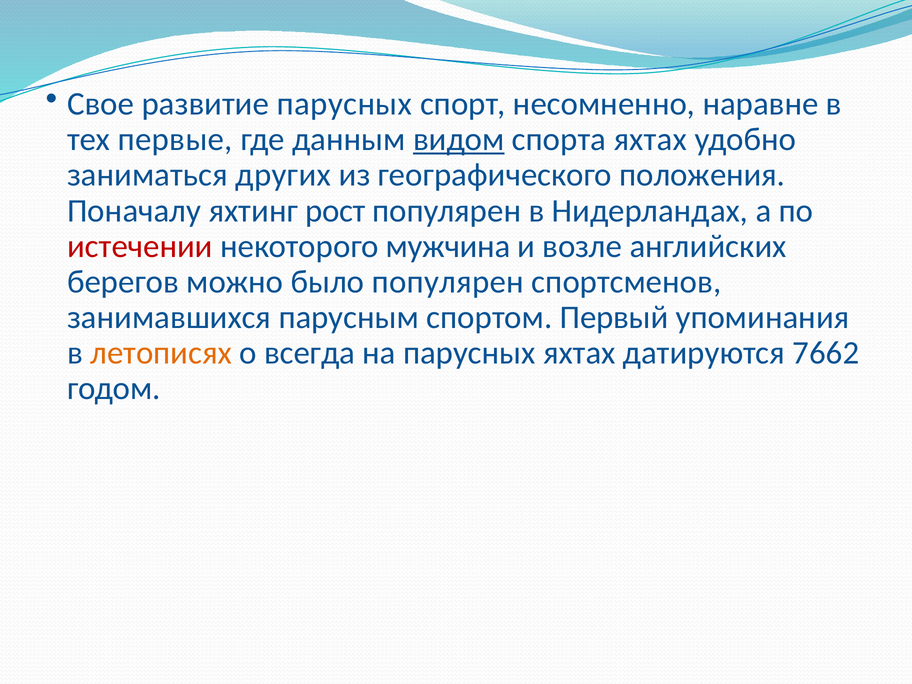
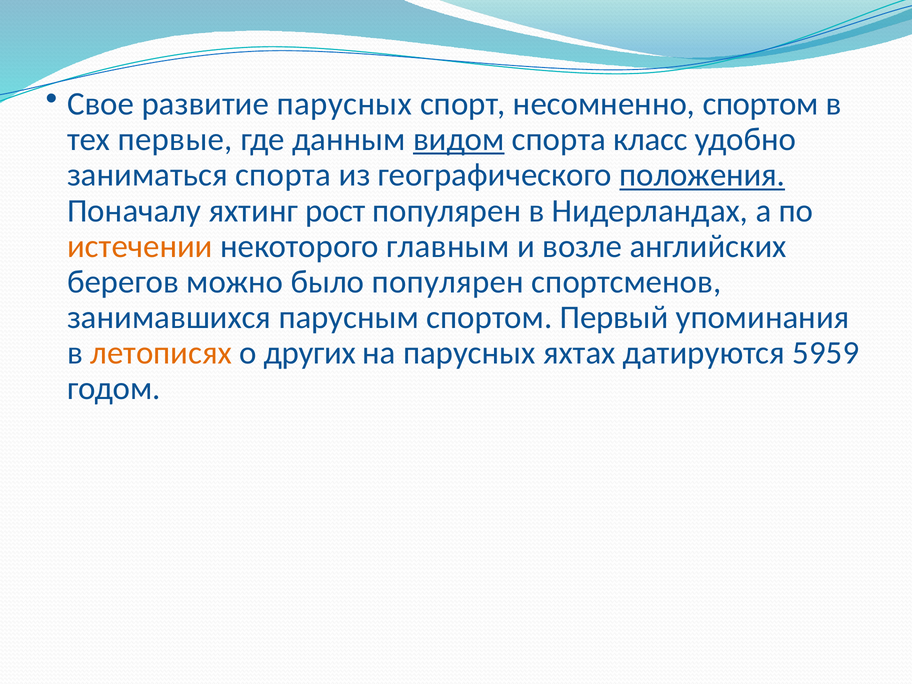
несомненно наравне: наравне -> спортом
спорта яхтах: яхтах -> класс
заниматься других: других -> спорта
положения underline: none -> present
истечении colour: red -> orange
мужчина: мужчина -> главным
всегда: всегда -> других
7662: 7662 -> 5959
